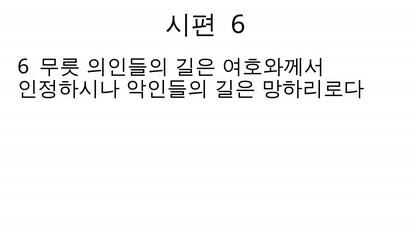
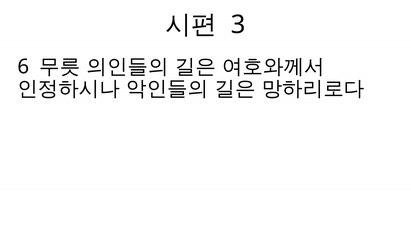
6 at (238, 25): 6 -> 3
